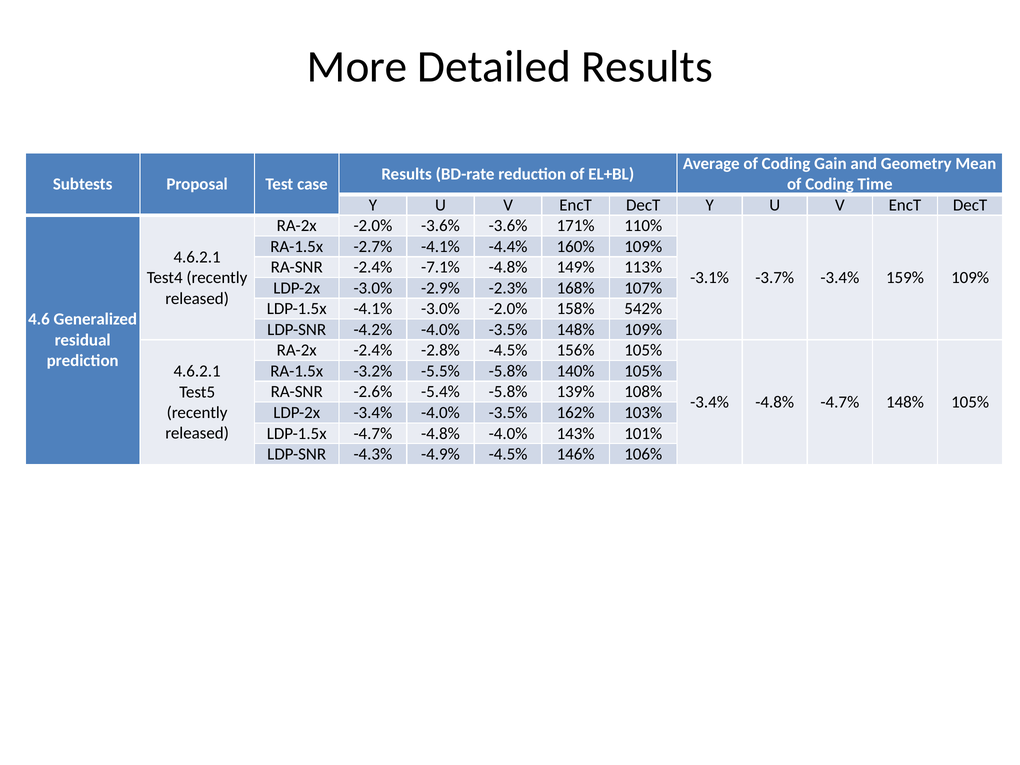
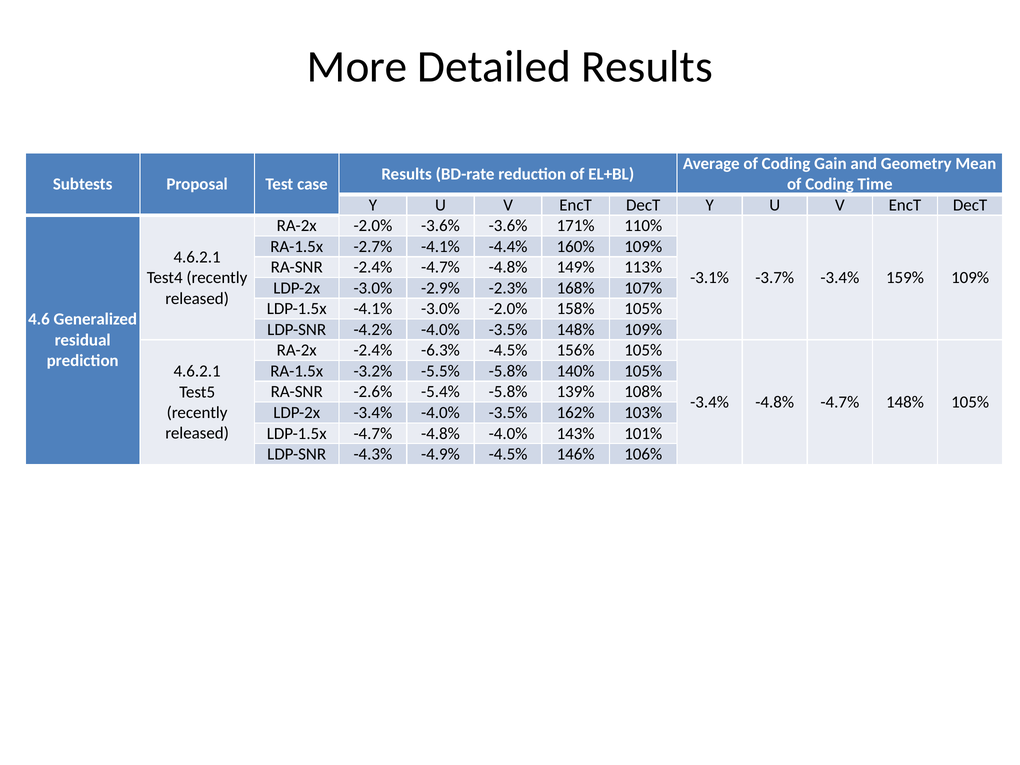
-2.4% -7.1%: -7.1% -> -4.7%
158% 542%: 542% -> 105%
-2.8%: -2.8% -> -6.3%
